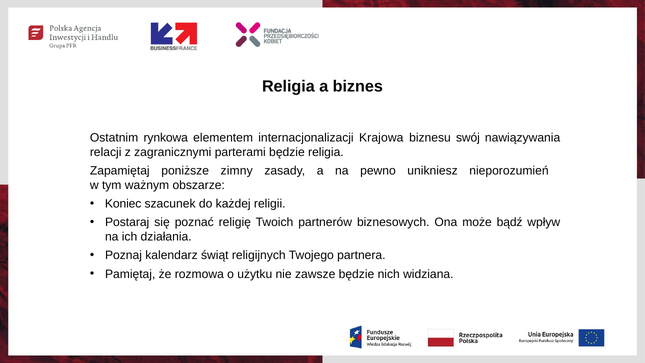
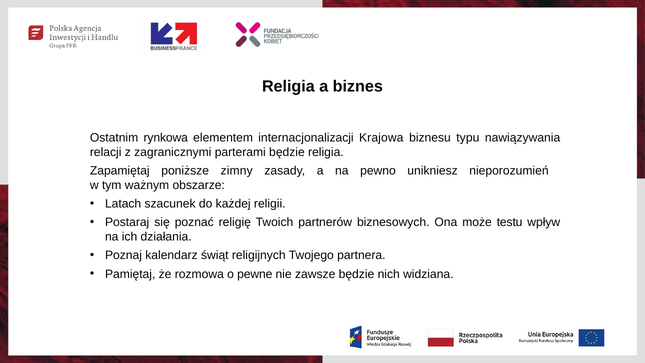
swój: swój -> typu
Koniec: Koniec -> Latach
bądź: bądź -> testu
użytku: użytku -> pewne
